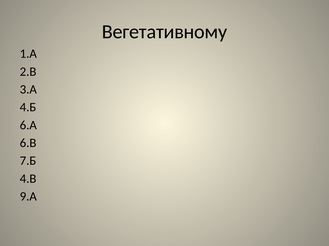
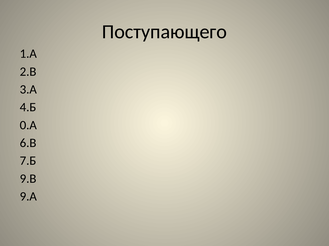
Вегетативному: Вегетативному -> Поступающего
6.А: 6.А -> 0.А
4.В: 4.В -> 9.В
